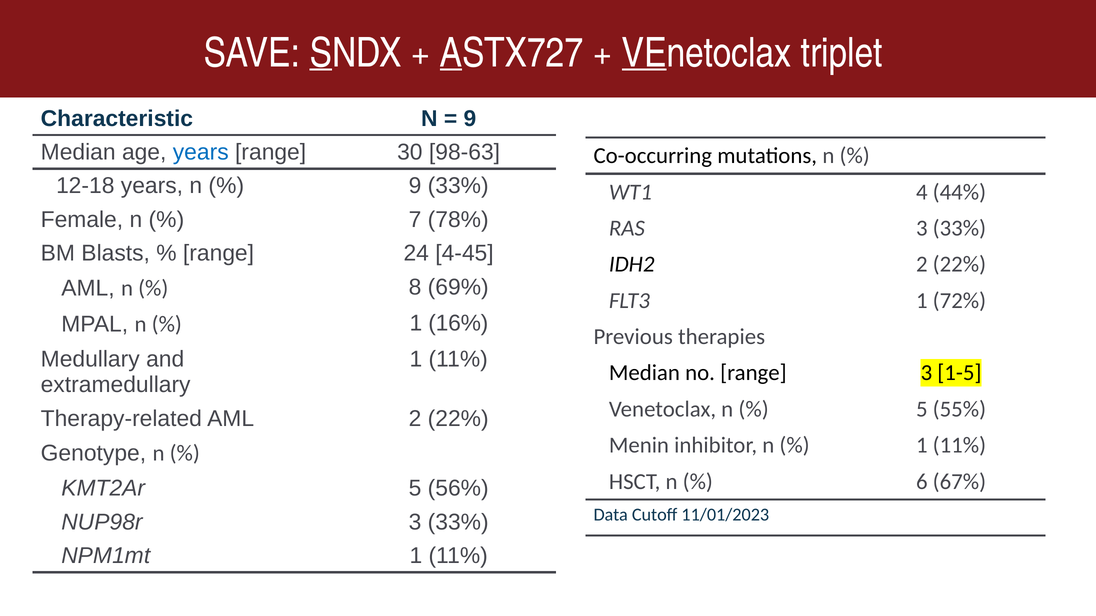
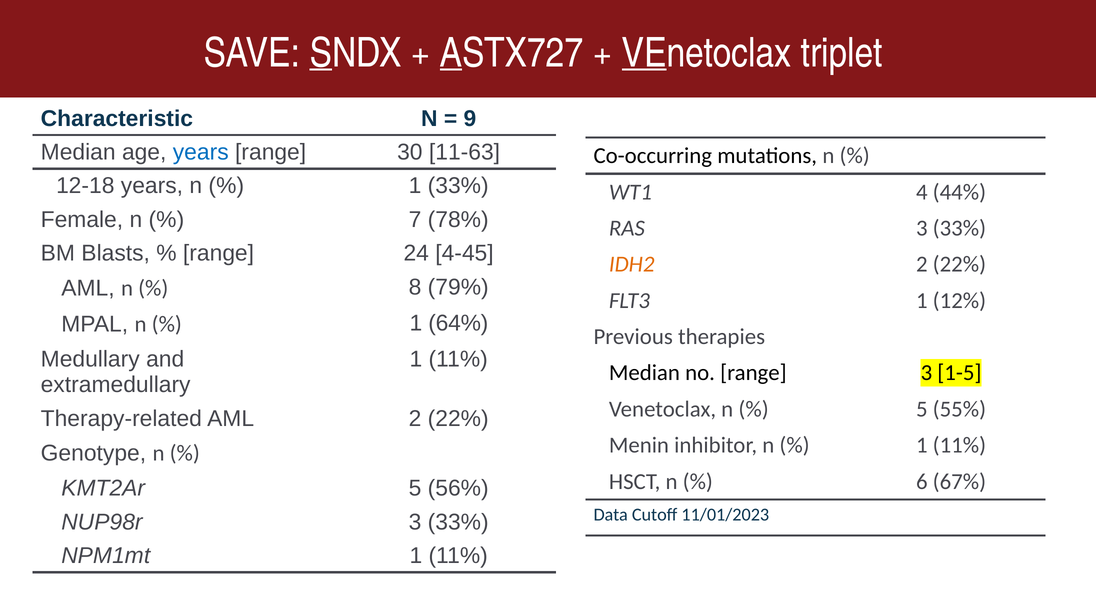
98-63: 98-63 -> 11-63
9 at (415, 186): 9 -> 1
IDH2 colour: black -> orange
69%: 69% -> 79%
72%: 72% -> 12%
16%: 16% -> 64%
